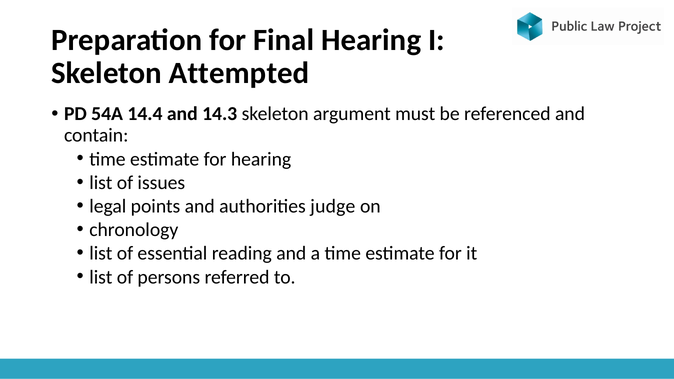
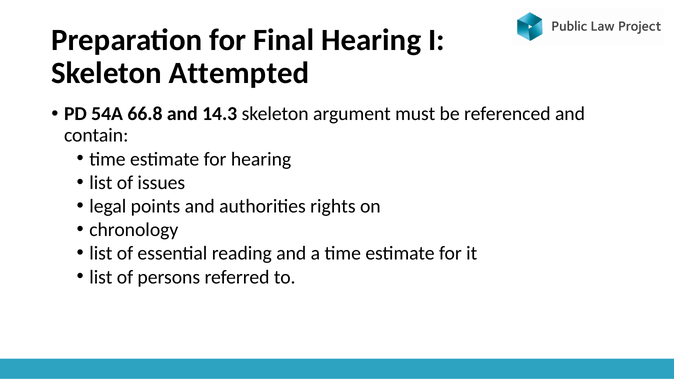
14.4: 14.4 -> 66.8
judge: judge -> rights
